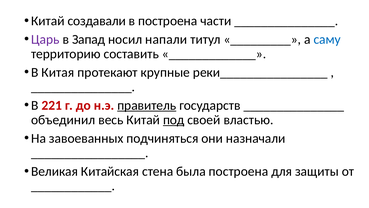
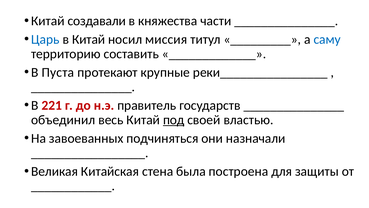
в построена: построена -> княжества
Царь colour: purple -> blue
в Запад: Запад -> Китай
напали: напали -> миссия
Китая: Китая -> Пуста
правитель underline: present -> none
